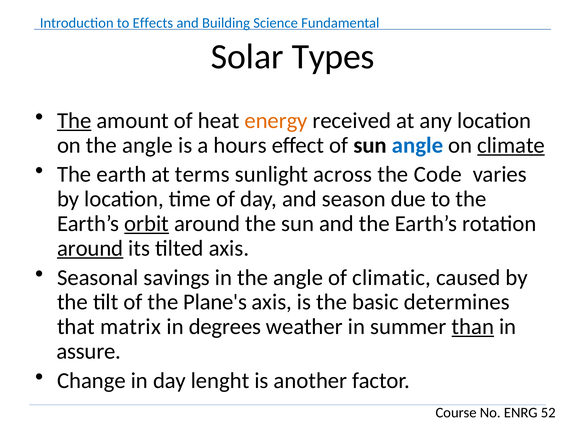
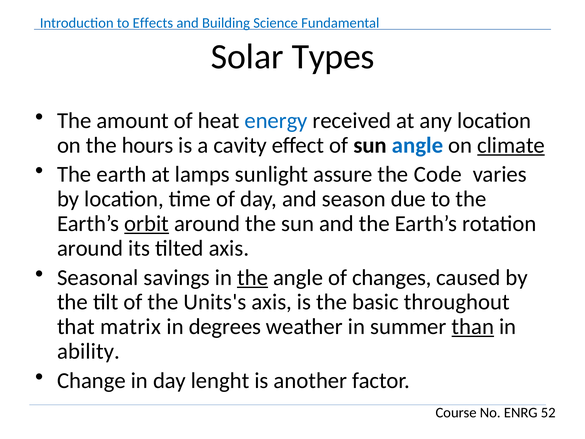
The at (74, 121) underline: present -> none
energy colour: orange -> blue
on the angle: angle -> hours
hours: hours -> cavity
terms: terms -> lamps
across: across -> assure
around at (90, 248) underline: present -> none
the at (253, 277) underline: none -> present
climatic: climatic -> changes
Plane's: Plane's -> Units's
determines: determines -> throughout
assure: assure -> ability
